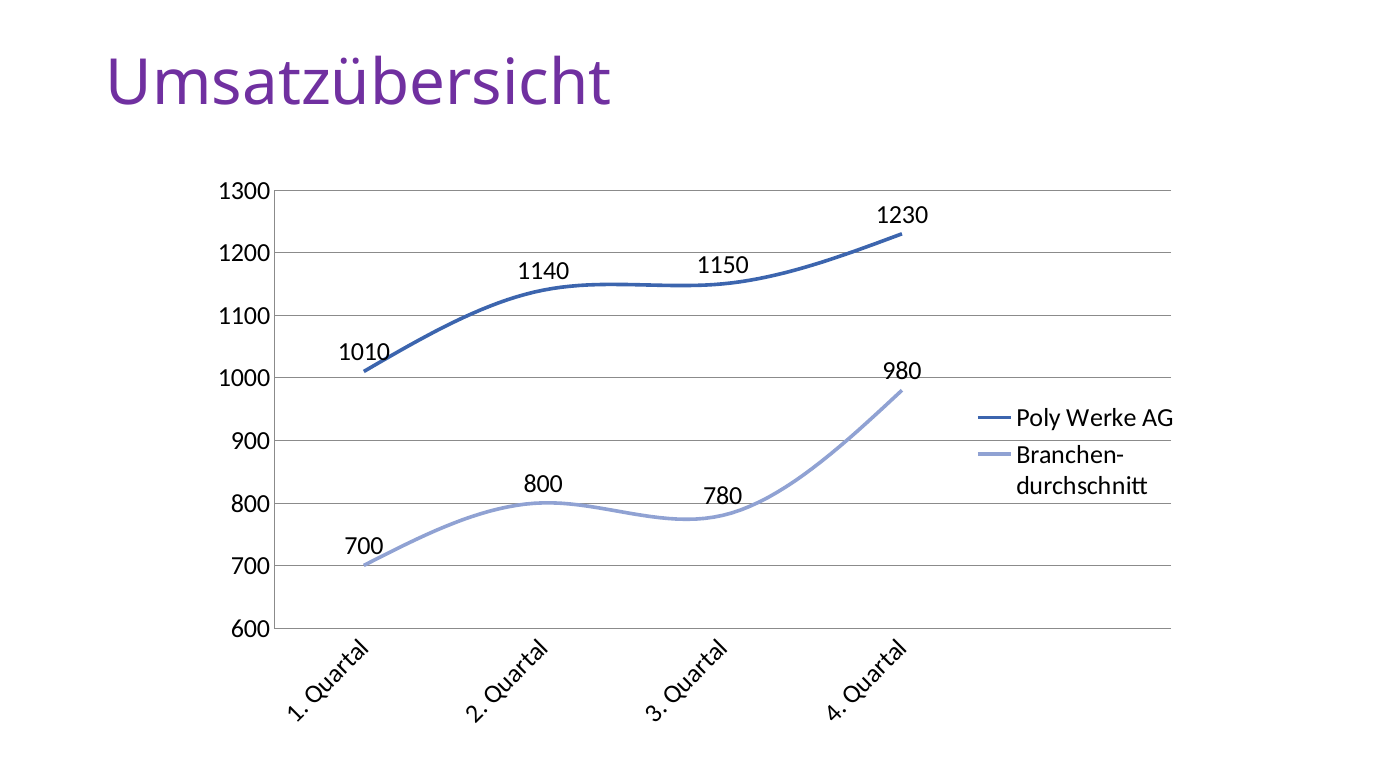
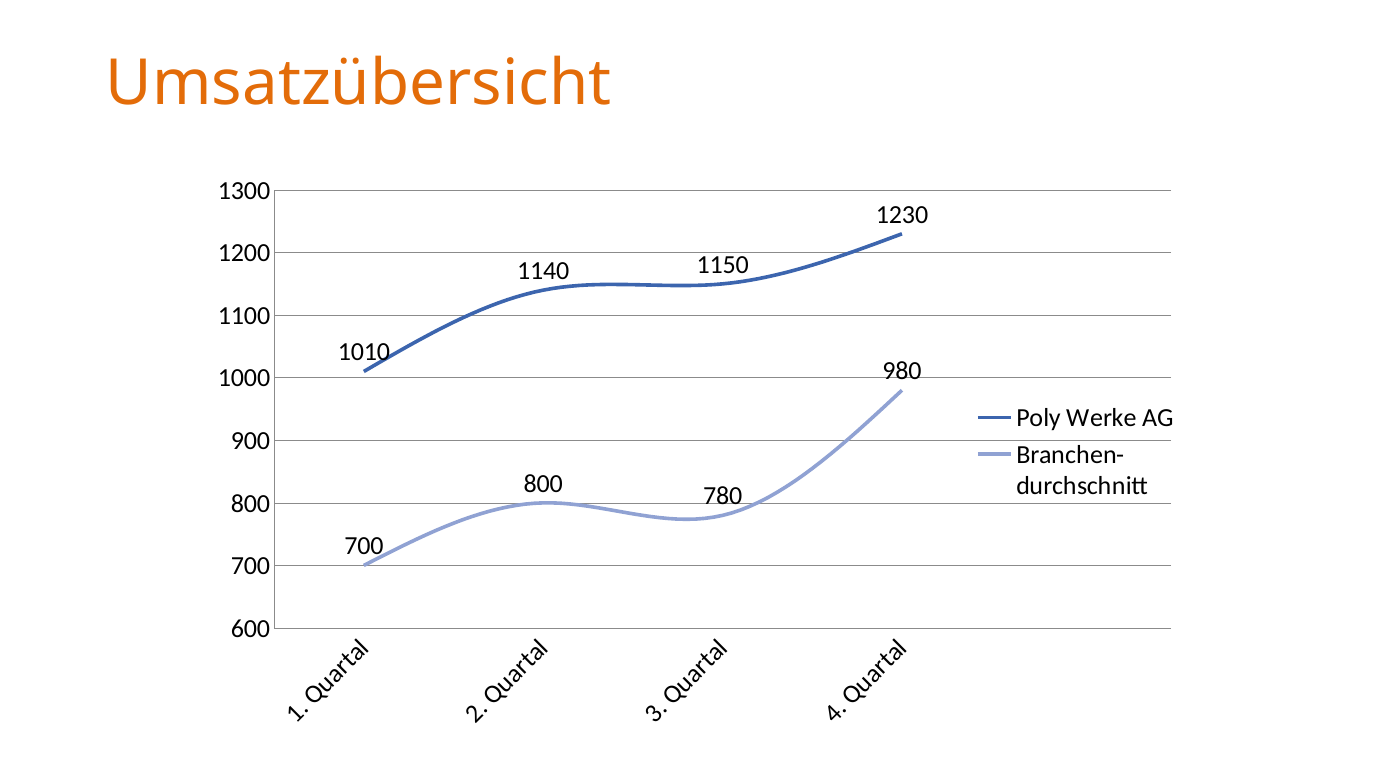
Umsatzübersicht colour: purple -> orange
